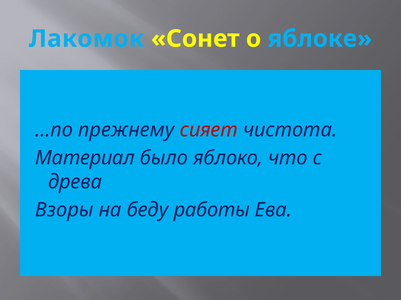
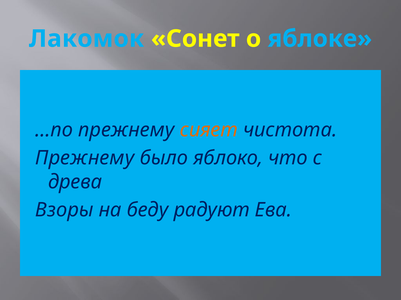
сияет colour: red -> orange
Материал at (85, 158): Материал -> Прежнему
работы: работы -> радуют
